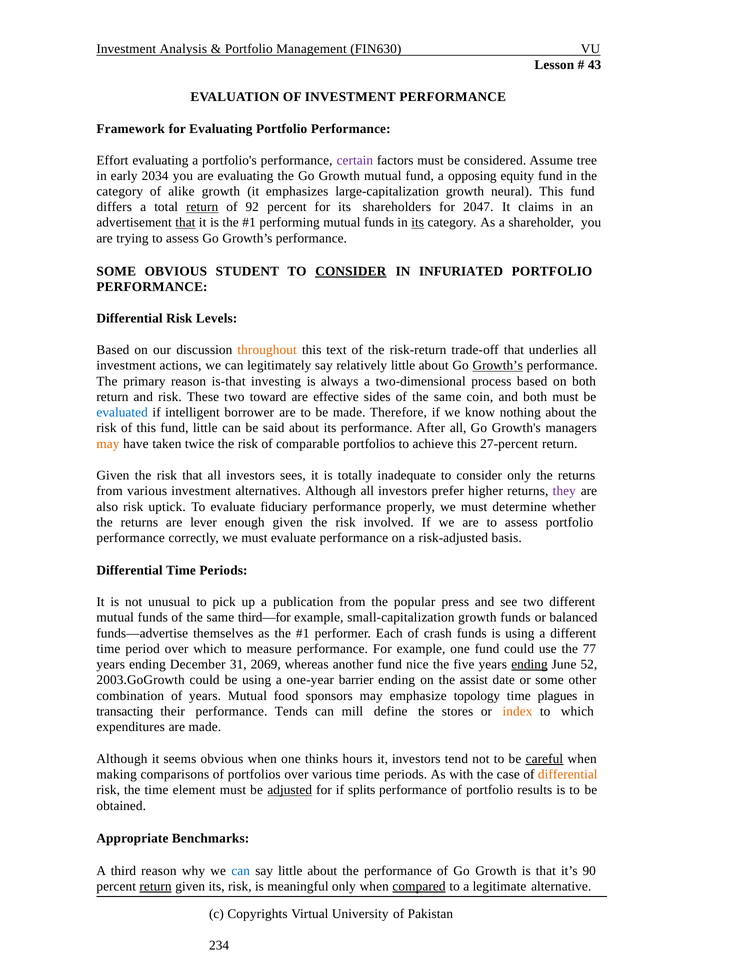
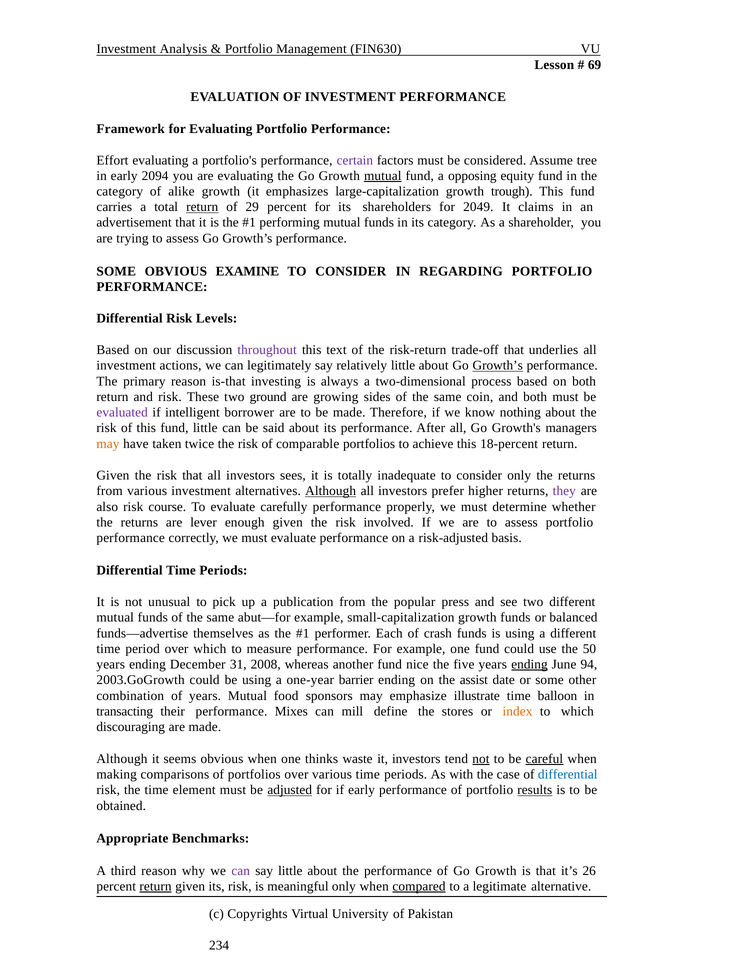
43: 43 -> 69
2034: 2034 -> 2094
mutual at (383, 176) underline: none -> present
neural: neural -> trough
differs: differs -> carries
92: 92 -> 29
2047: 2047 -> 2049
that at (185, 223) underline: present -> none
its at (418, 223) underline: present -> none
STUDENT: STUDENT -> EXAMINE
CONSIDER at (351, 271) underline: present -> none
INFURIATED: INFURIATED -> REGARDING
throughout colour: orange -> purple
toward: toward -> ground
effective: effective -> growing
evaluated colour: blue -> purple
27-percent: 27-percent -> 18-percent
Although at (331, 491) underline: none -> present
uptick: uptick -> course
fiduciary: fiduciary -> carefully
third—for: third—for -> abut—for
77: 77 -> 50
2069: 2069 -> 2008
52: 52 -> 94
topology: topology -> illustrate
plagues: plagues -> balloon
Tends: Tends -> Mixes
expenditures: expenditures -> discouraging
hours: hours -> waste
not at (481, 759) underline: none -> present
differential at (568, 775) colour: orange -> blue
if splits: splits -> early
results underline: none -> present
can at (241, 871) colour: blue -> purple
90: 90 -> 26
